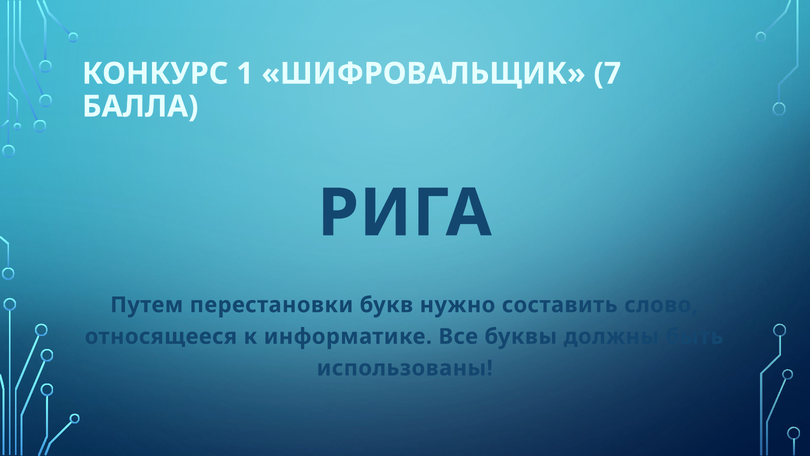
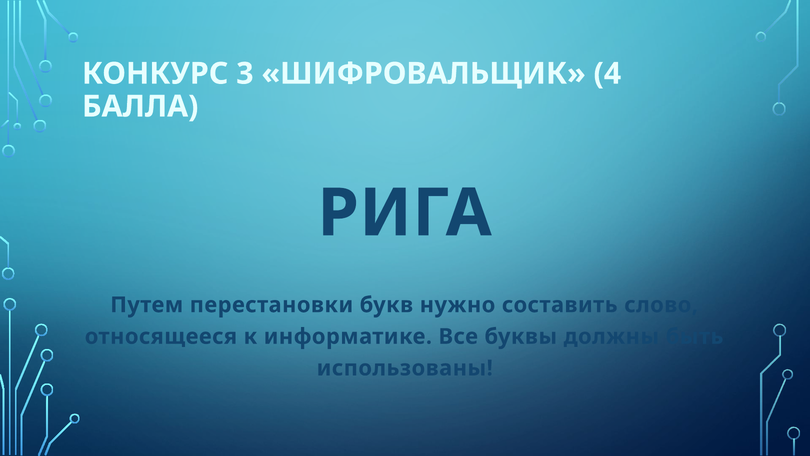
1: 1 -> 3
7: 7 -> 4
